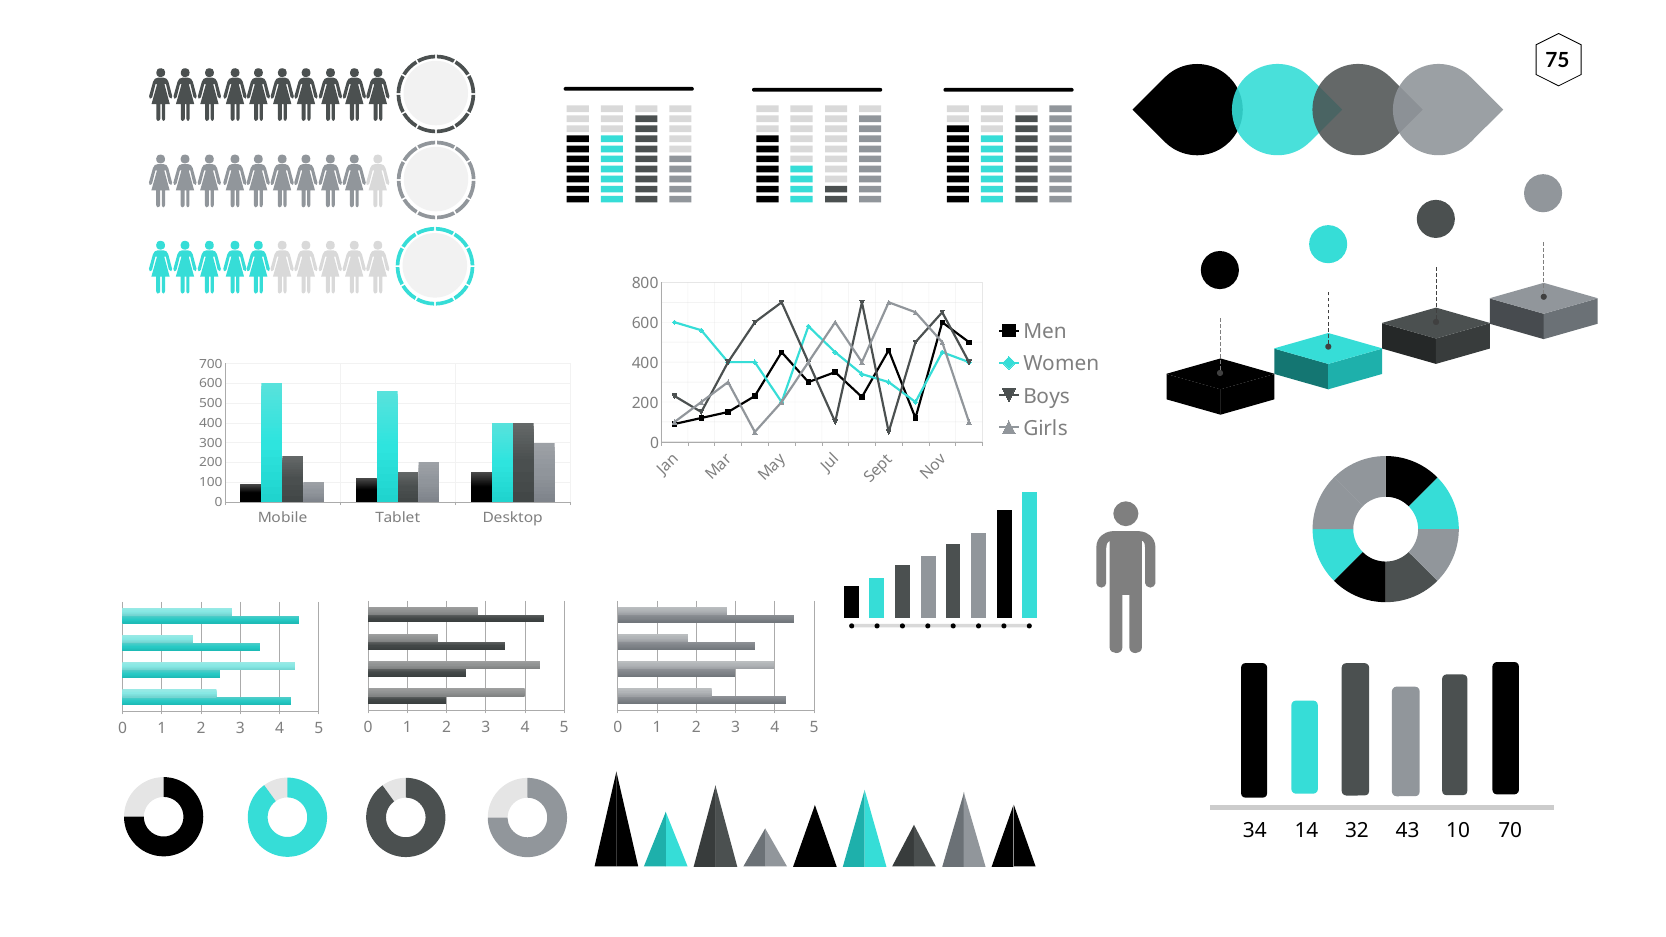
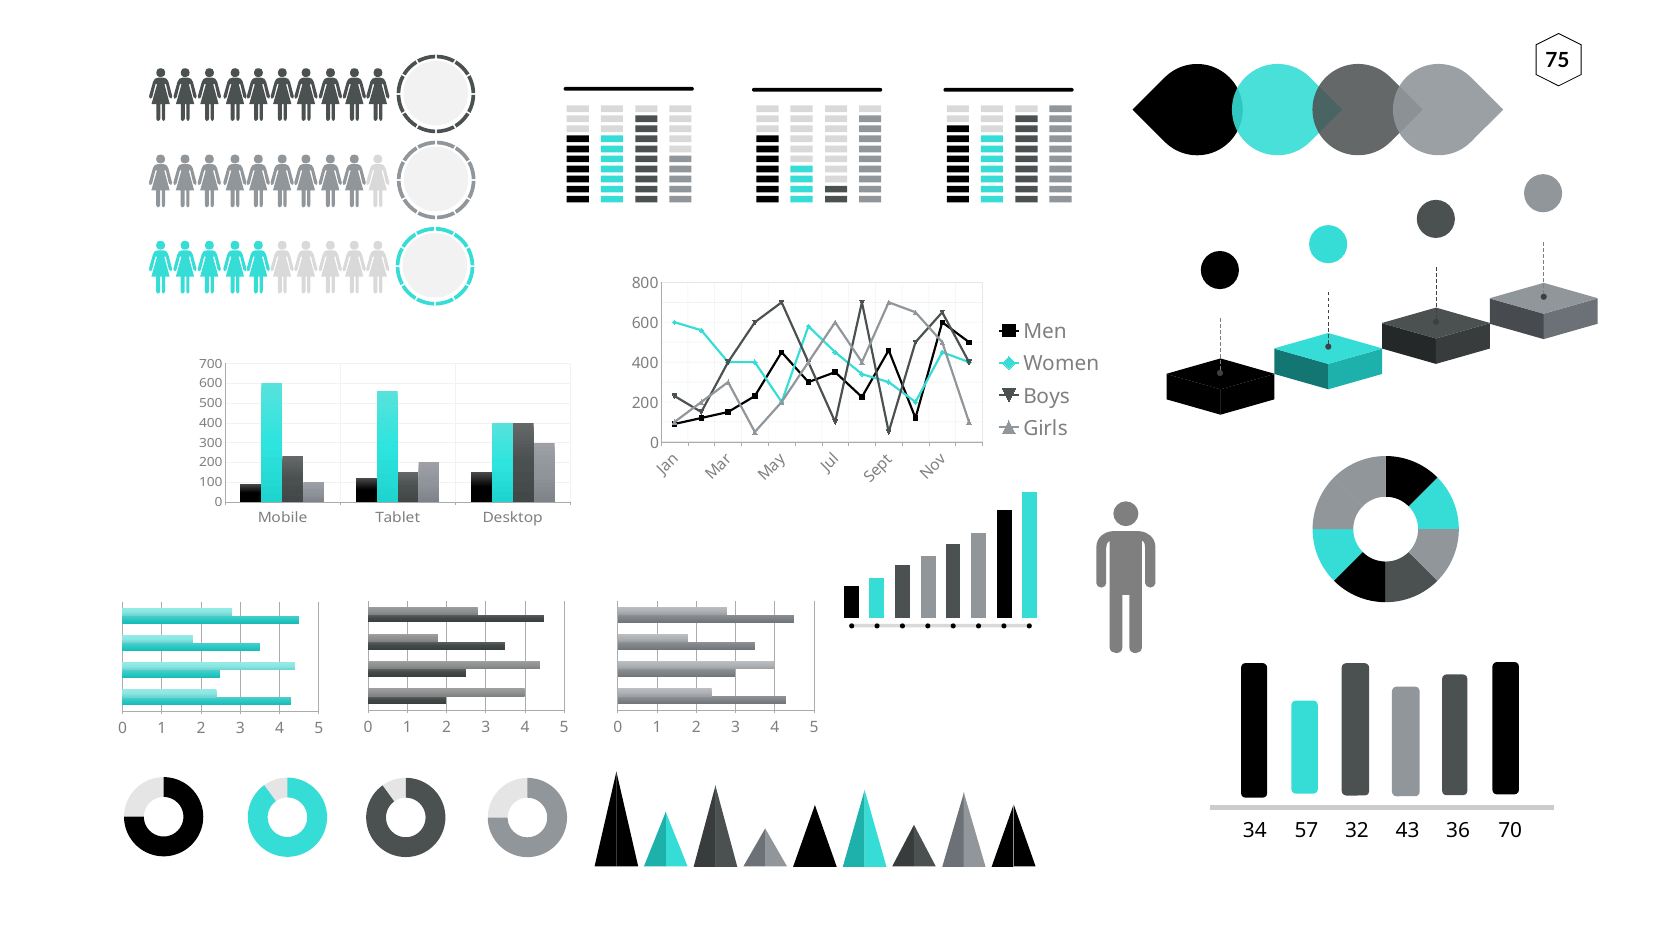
14: 14 -> 57
10: 10 -> 36
